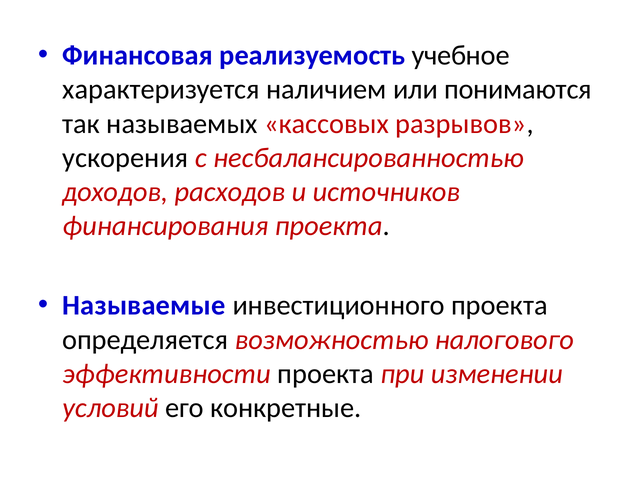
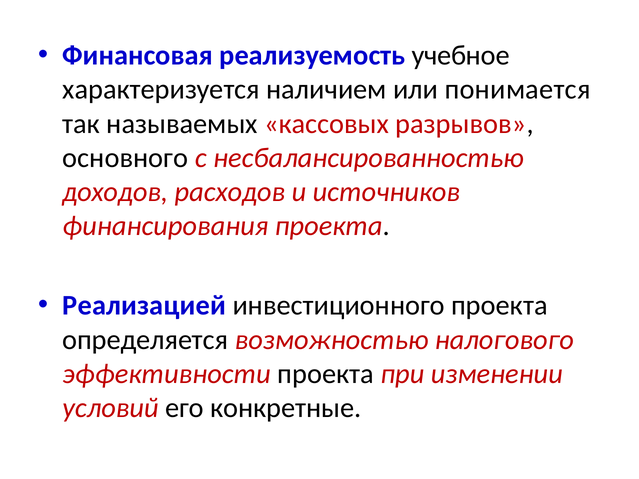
понимаются: понимаются -> понимается
ускорения: ускорения -> основного
Называемые: Называемые -> Реализацией
